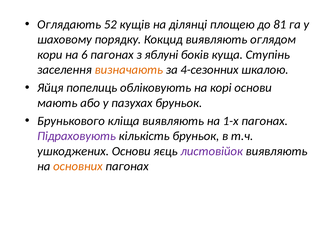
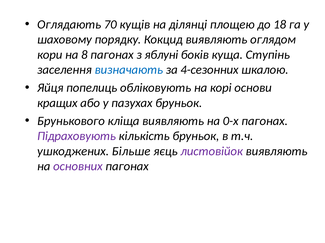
52: 52 -> 70
81: 81 -> 18
6: 6 -> 8
визначають colour: orange -> blue
мають: мають -> кращих
1-х: 1-х -> 0-х
ушкоджених Основи: Основи -> Більше
основних colour: orange -> purple
